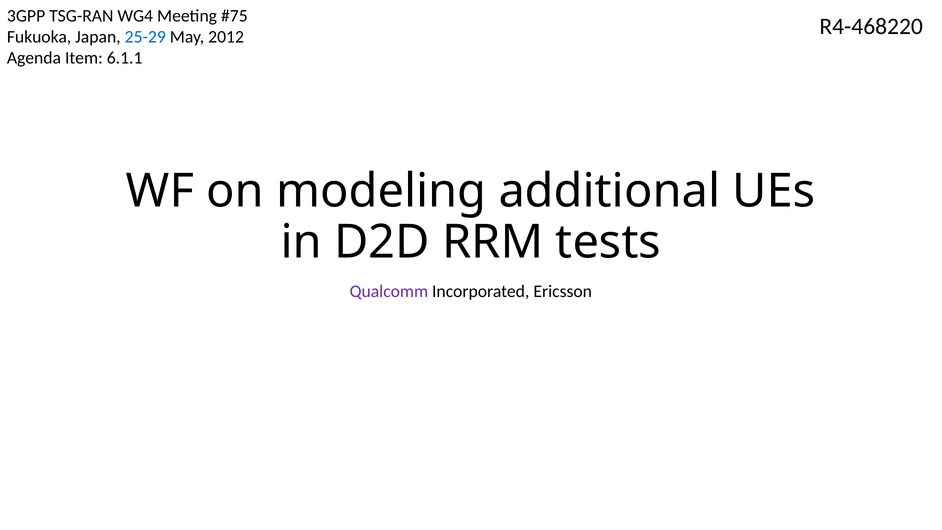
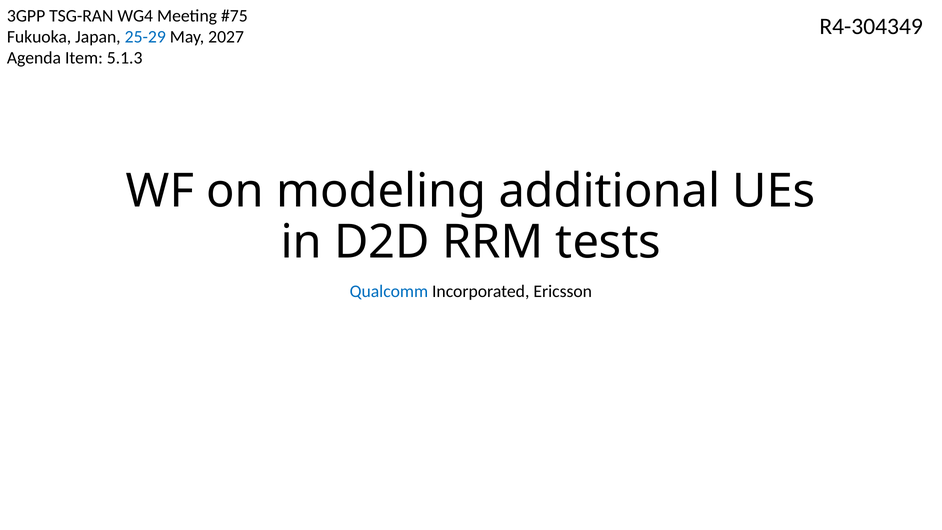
R4-468220: R4-468220 -> R4-304349
2012: 2012 -> 2027
6.1.1: 6.1.1 -> 5.1.3
Qualcomm colour: purple -> blue
